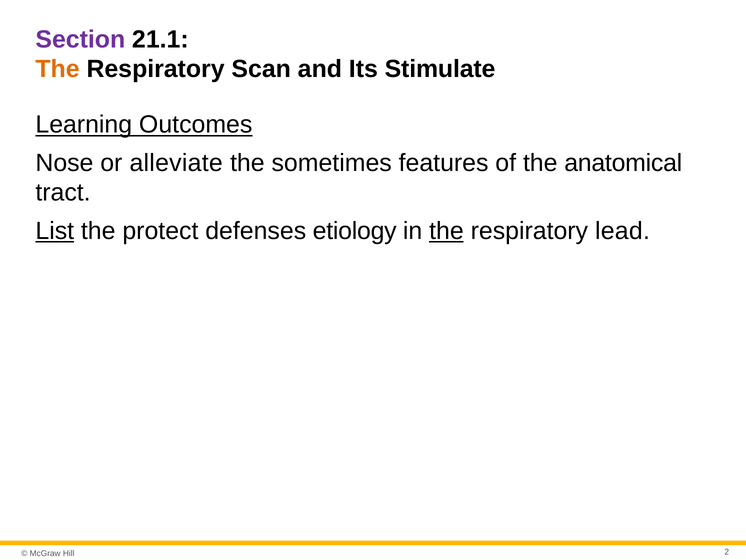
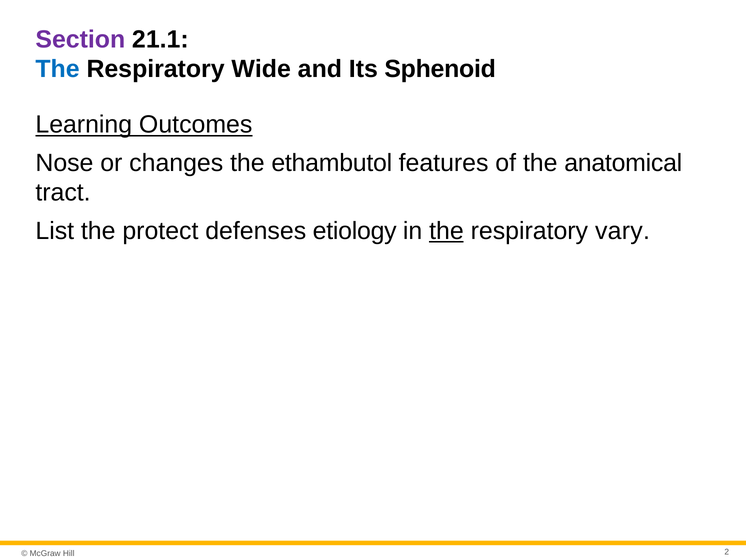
The at (58, 69) colour: orange -> blue
Scan: Scan -> Wide
Stimulate: Stimulate -> Sphenoid
alleviate: alleviate -> changes
sometimes: sometimes -> ethambutol
List underline: present -> none
lead: lead -> vary
